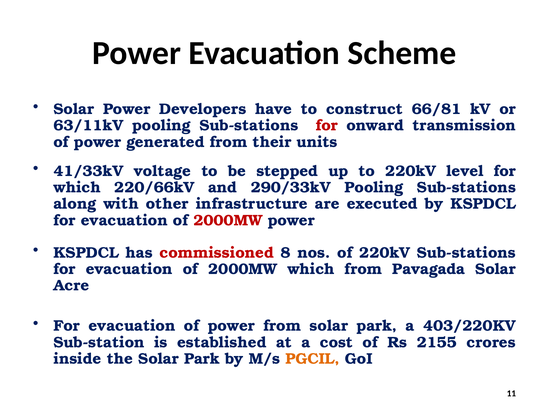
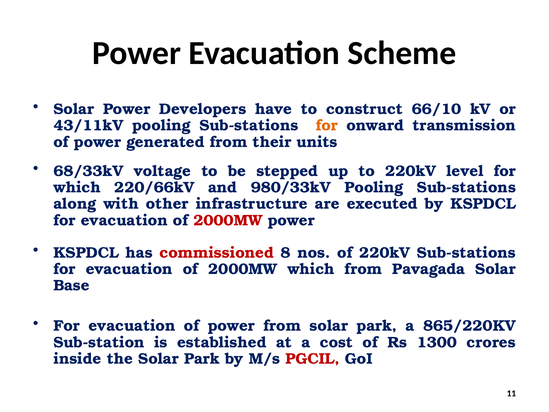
66/81: 66/81 -> 66/10
63/11kV: 63/11kV -> 43/11kV
for at (327, 126) colour: red -> orange
41/33kV: 41/33kV -> 68/33kV
290/33kV: 290/33kV -> 980/33kV
Acre: Acre -> Base
403/220KV: 403/220KV -> 865/220KV
2155: 2155 -> 1300
PGCIL colour: orange -> red
